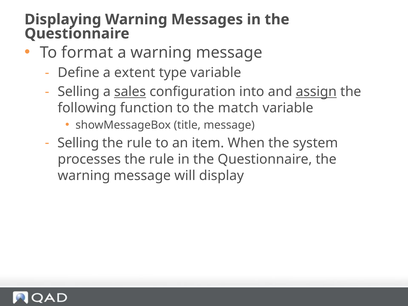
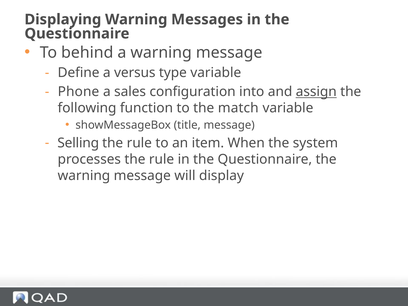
format: format -> behind
extent: extent -> versus
Selling at (79, 92): Selling -> Phone
sales underline: present -> none
